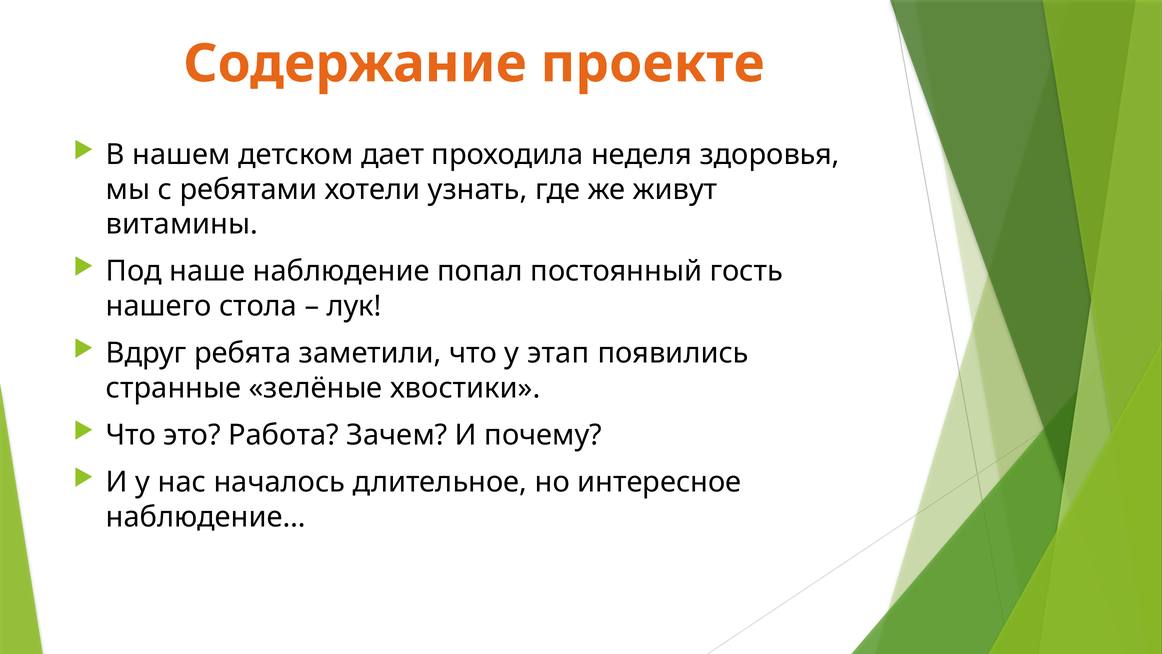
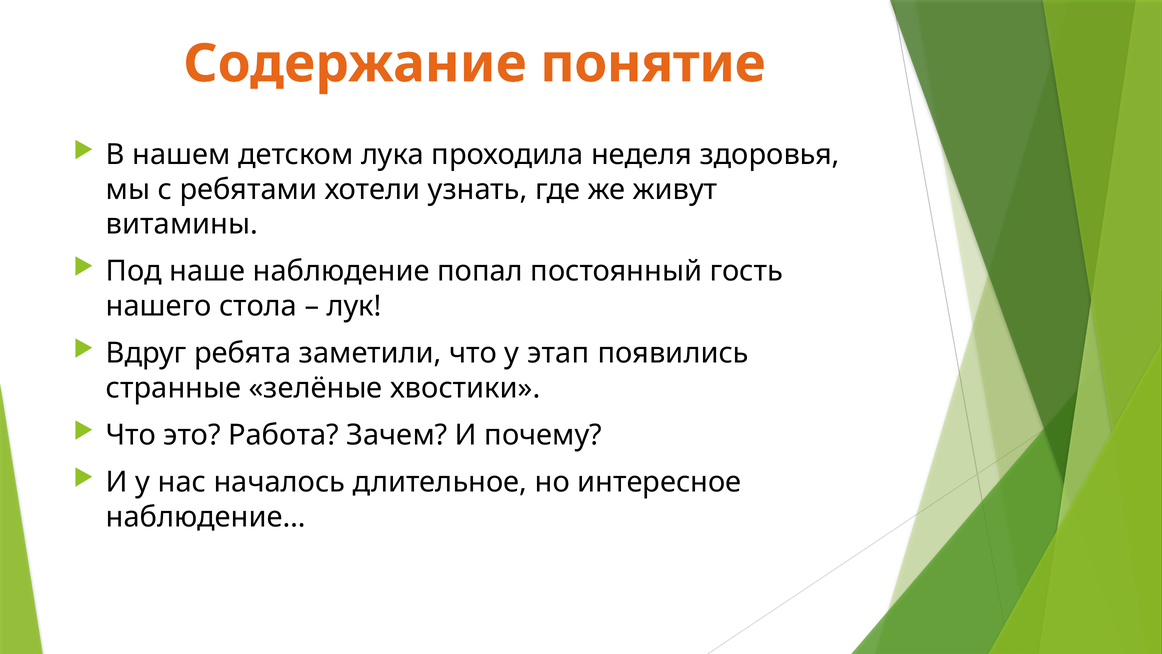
проекте: проекте -> понятие
дает: дает -> лука
